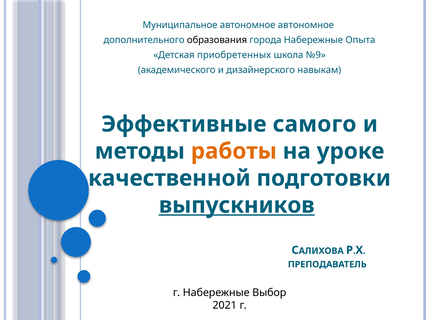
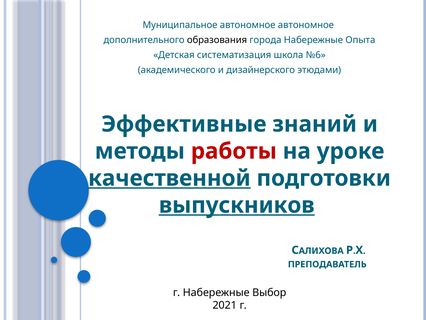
приобретенных: приобретенных -> систематизация
№9: №9 -> №6
навыкам: навыкам -> этюдами
самого: самого -> знаний
работы colour: orange -> red
качественной underline: none -> present
